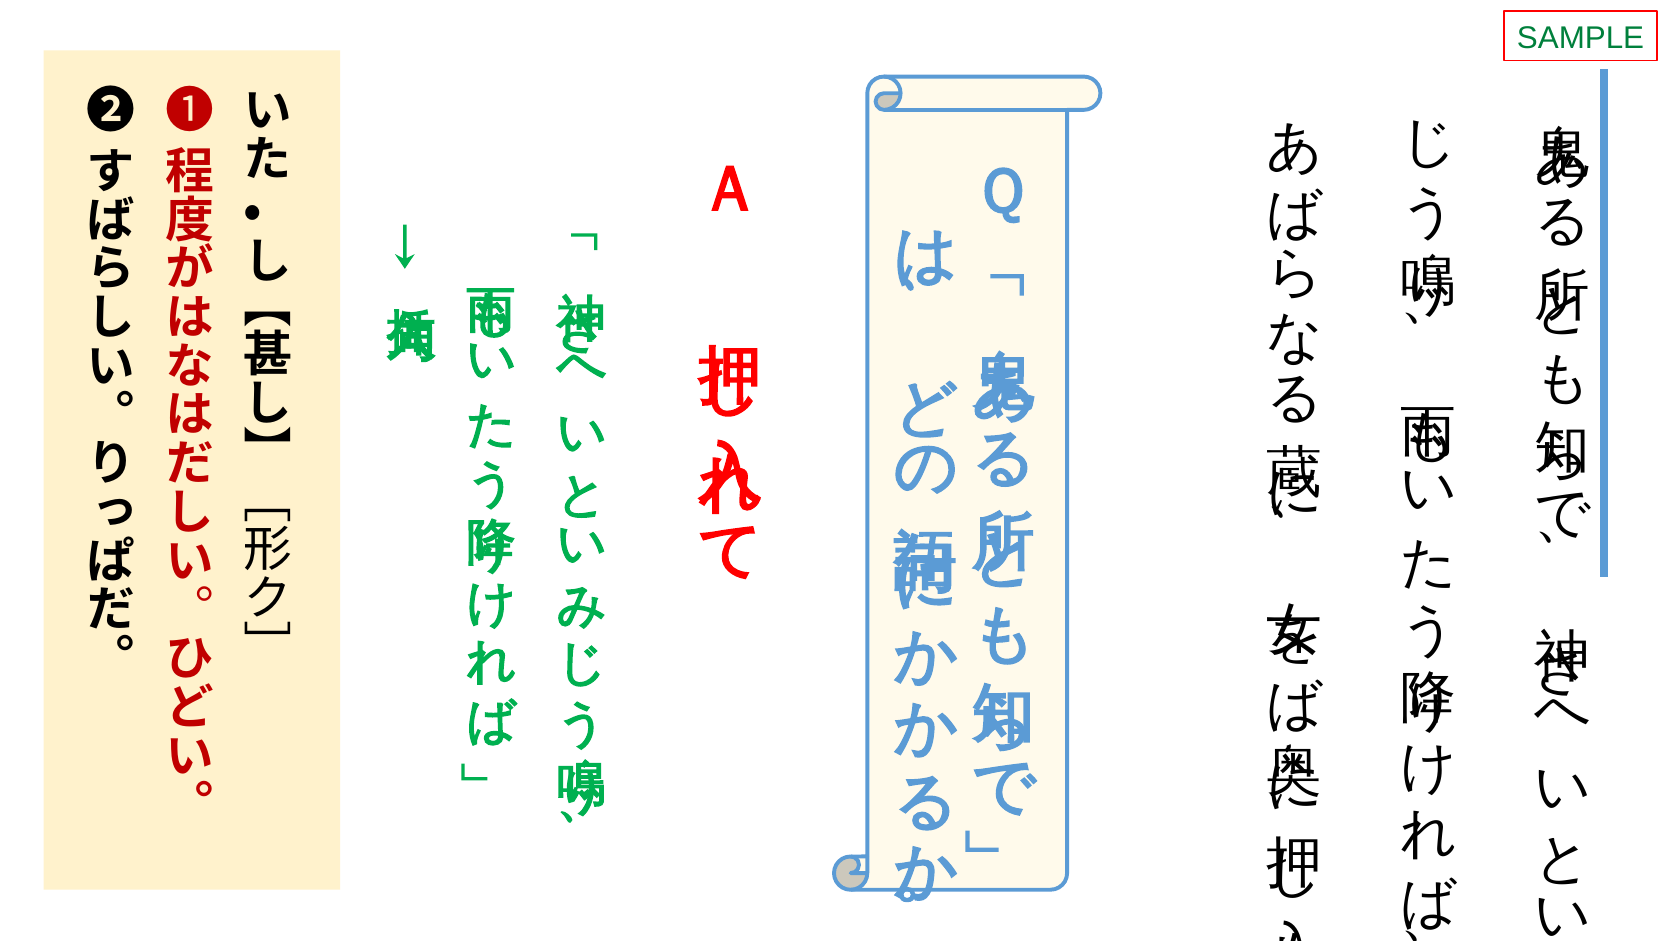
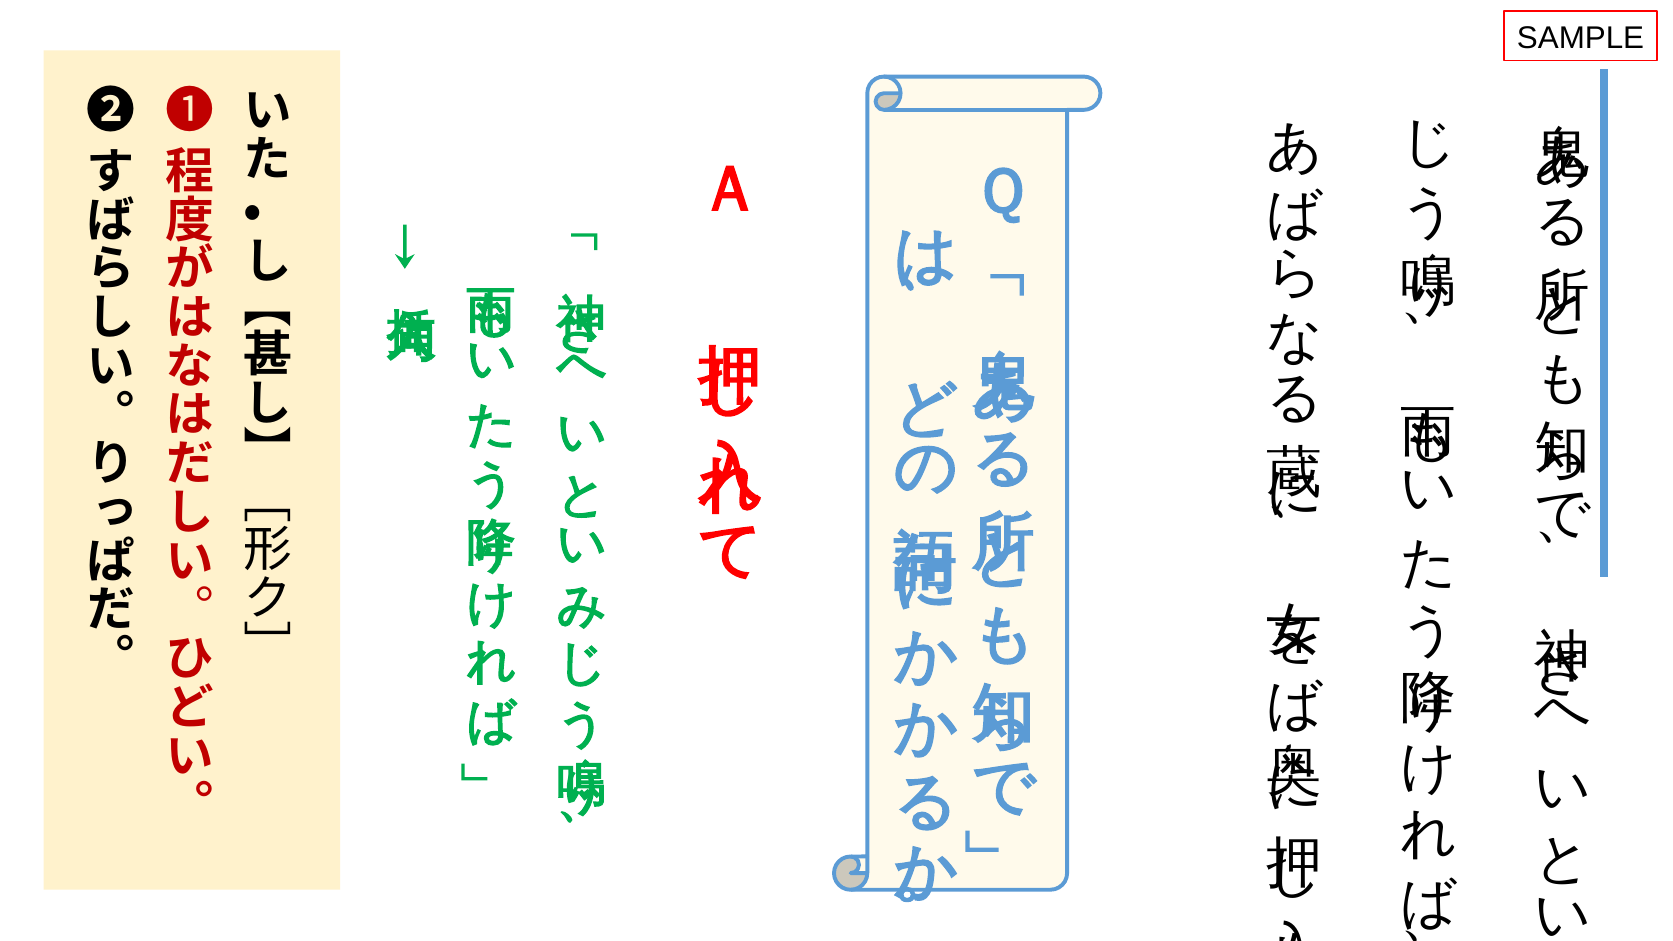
SAMPLE colour: green -> black
